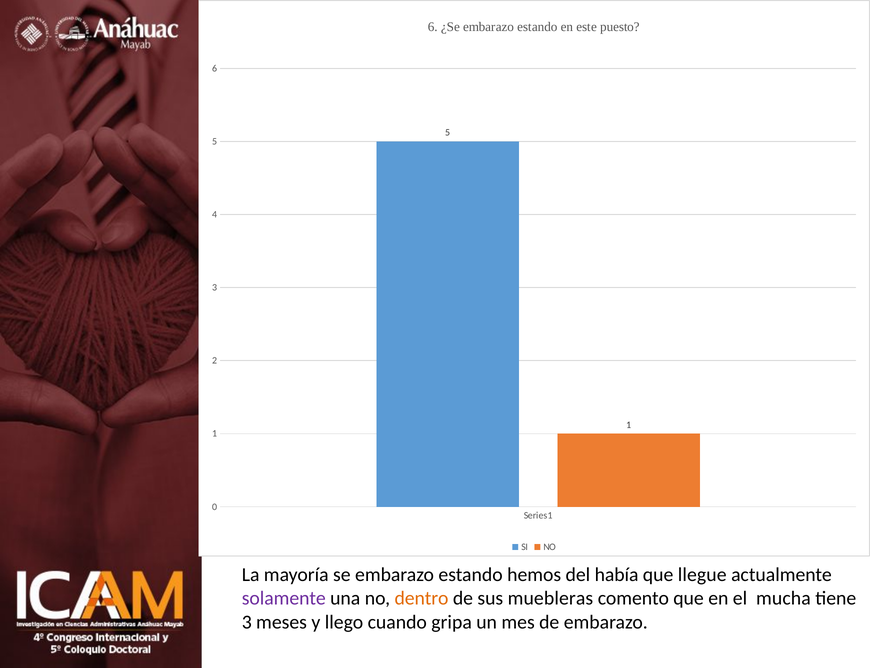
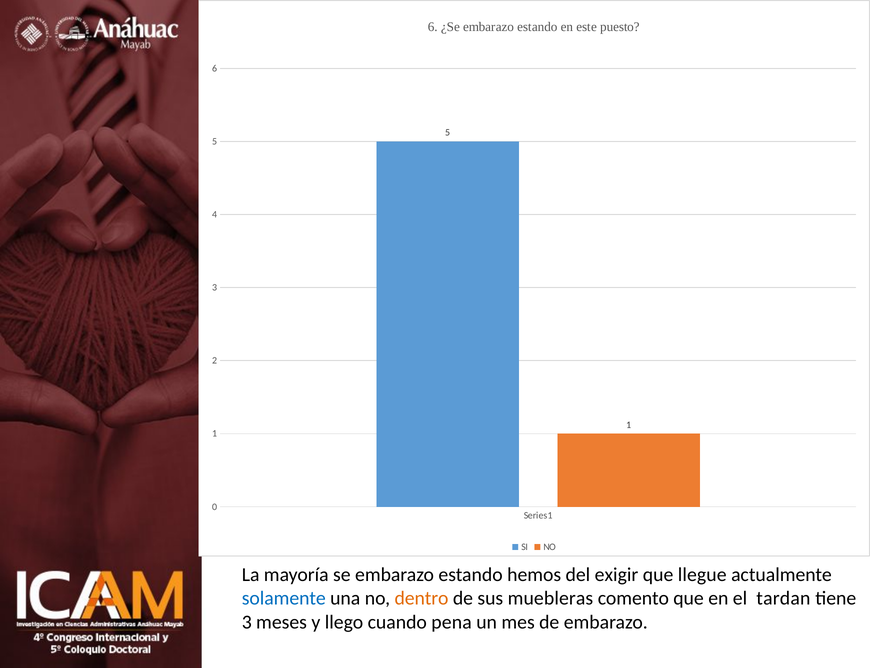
había: había -> exigir
solamente colour: purple -> blue
mucha: mucha -> tardan
gripa: gripa -> pena
